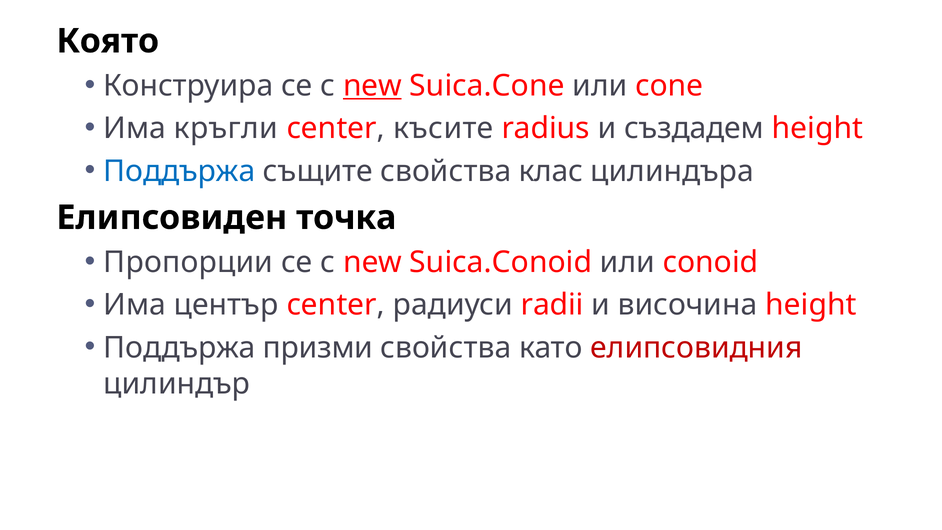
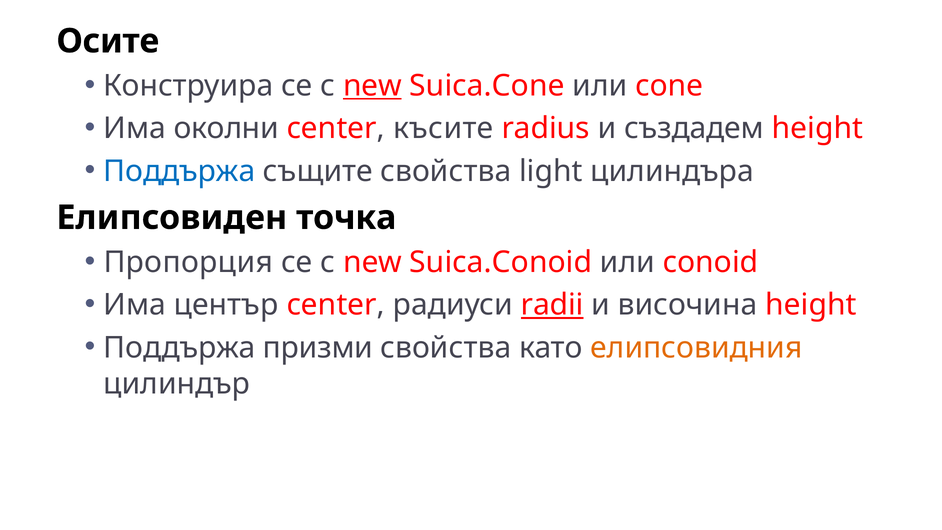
Която: Която -> Осите
кръгли: кръгли -> околни
клас: клас -> light
Пропорции: Пропорции -> Пропорция
radii underline: none -> present
елипсовидния colour: red -> orange
